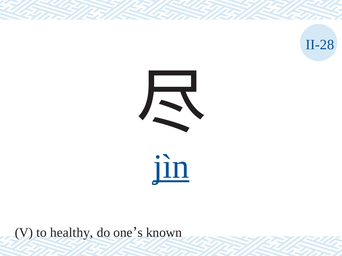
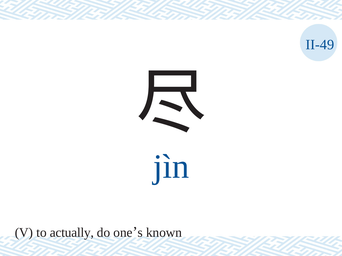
II-28: II-28 -> II-49
jìn underline: present -> none
healthy: healthy -> actually
